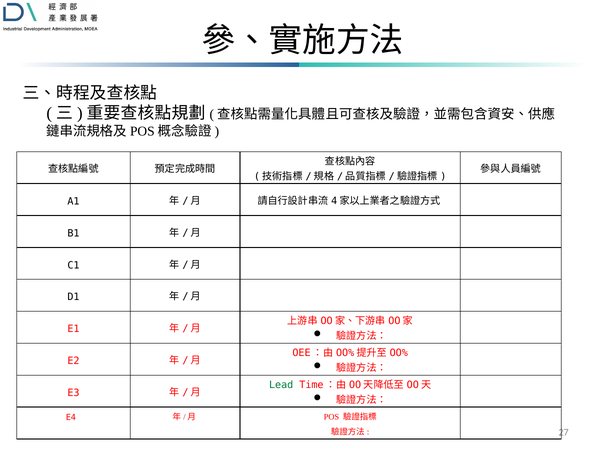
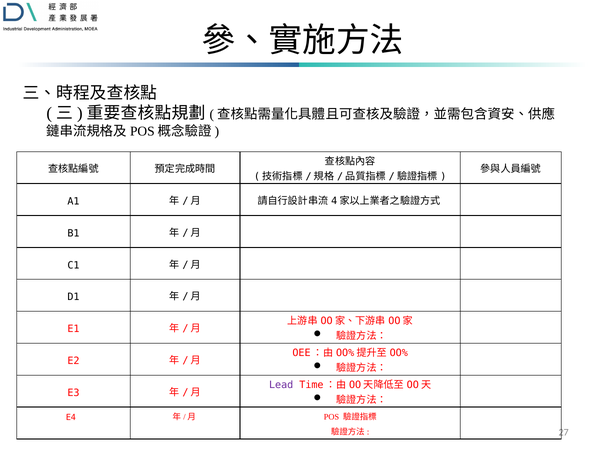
Lead colour: green -> purple
